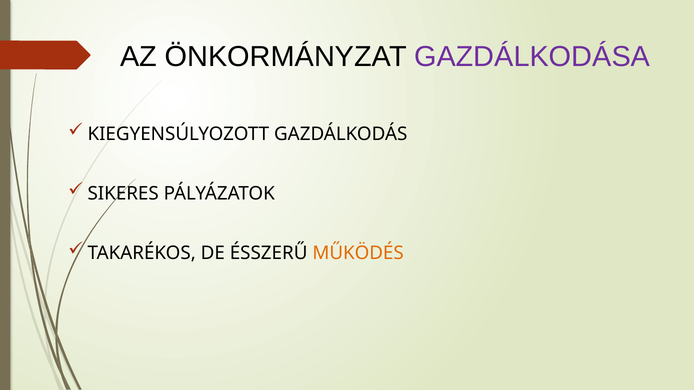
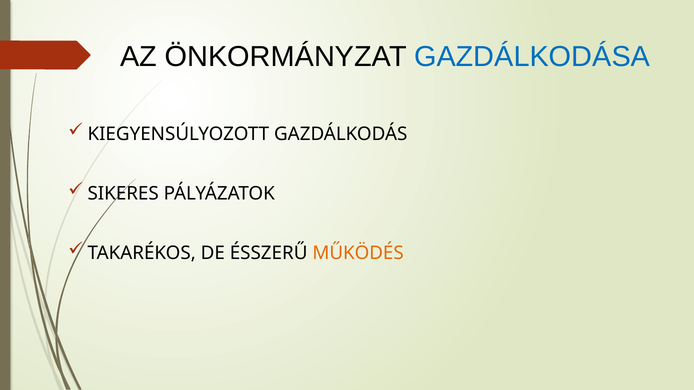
GAZDÁLKODÁSA colour: purple -> blue
